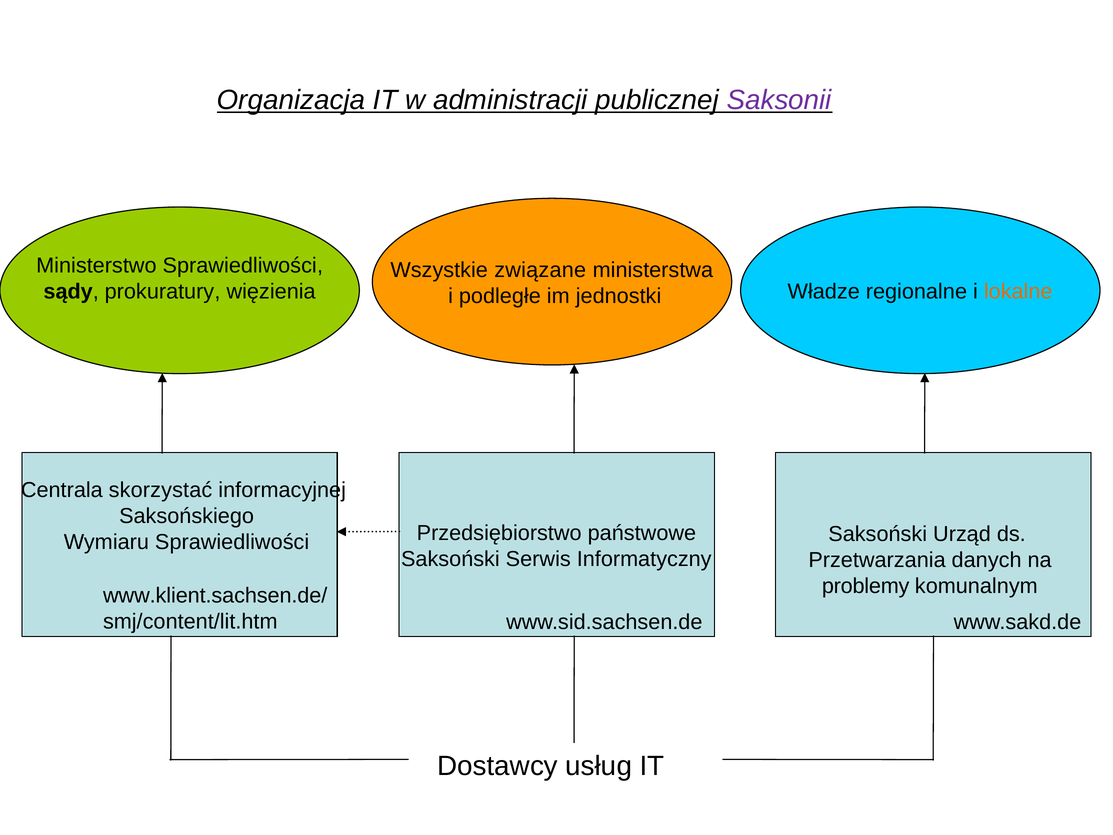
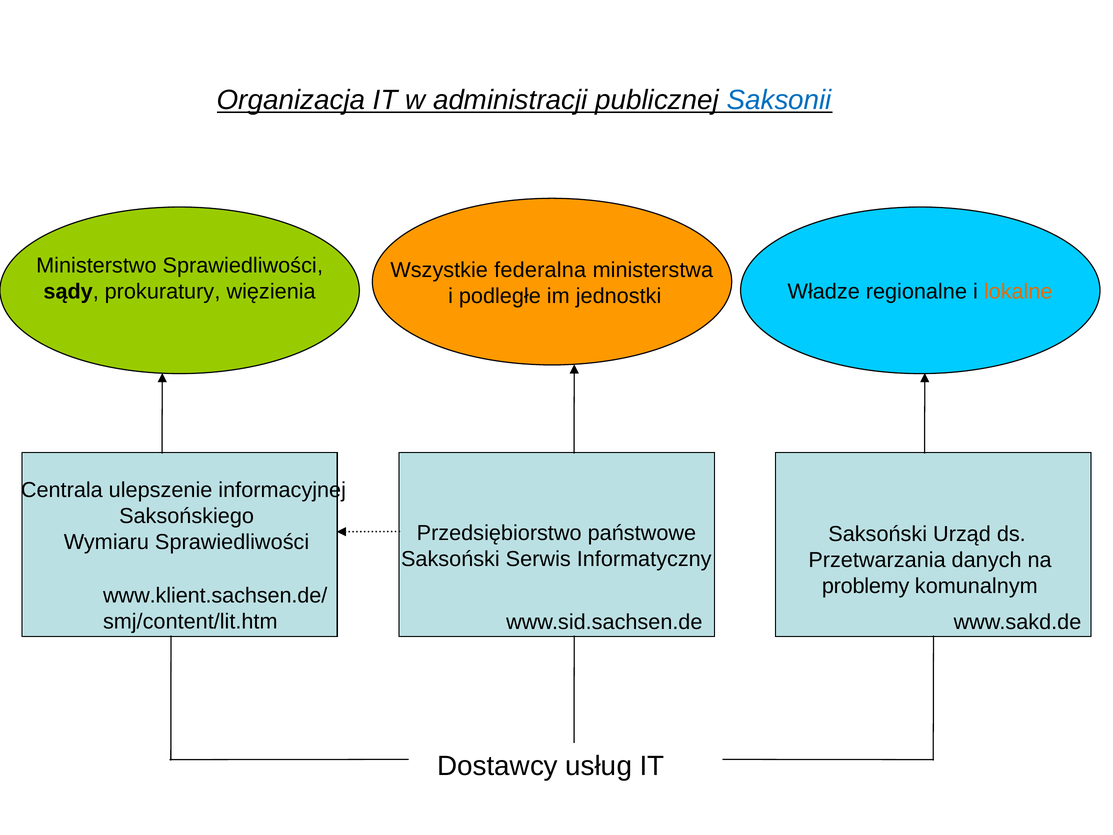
Saksonii colour: purple -> blue
związane: związane -> federalna
skorzystać: skorzystać -> ulepszenie
